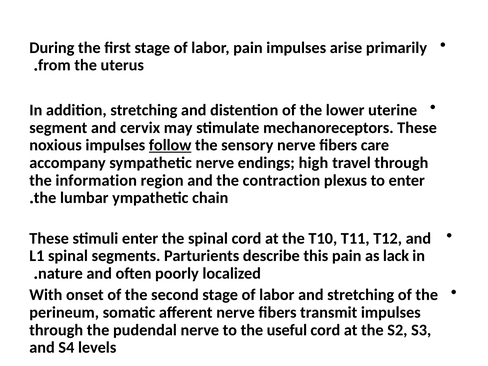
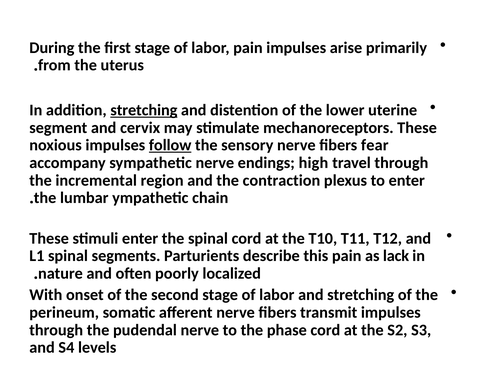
stretching at (144, 110) underline: none -> present
care: care -> fear
information: information -> incremental
useful: useful -> phase
